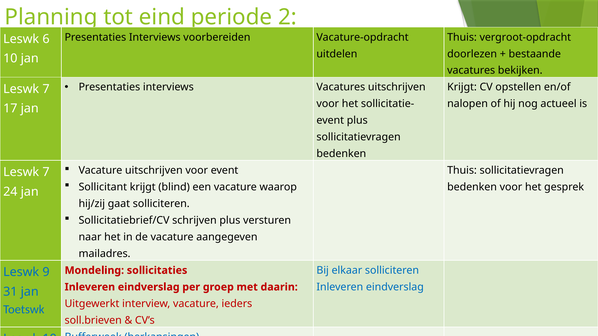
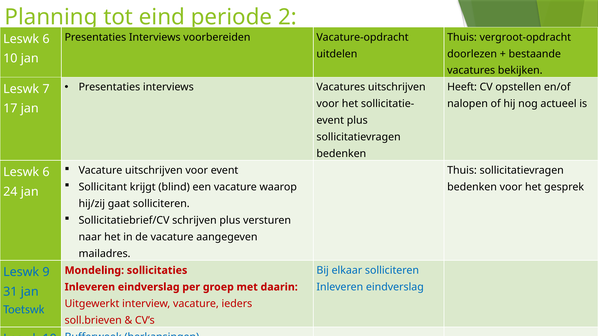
Krijgt at (462, 87): Krijgt -> Heeft
7 at (46, 172): 7 -> 6
